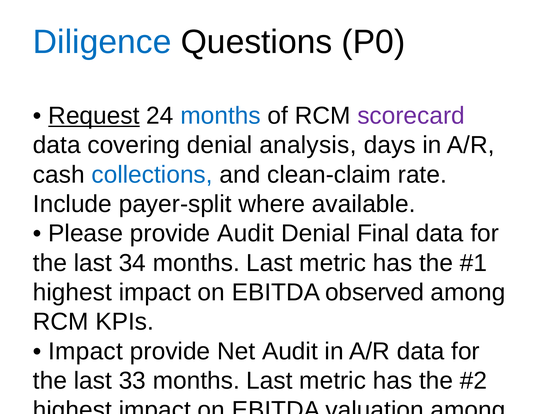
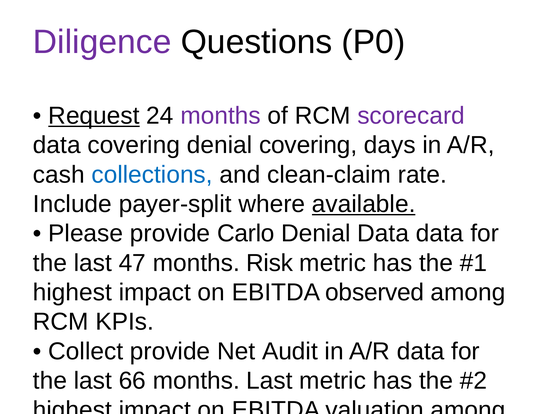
Diligence colour: blue -> purple
months at (221, 116) colour: blue -> purple
denial analysis: analysis -> covering
available underline: none -> present
provide Audit: Audit -> Carlo
Denial Final: Final -> Data
34: 34 -> 47
Last at (269, 263): Last -> Risk
Impact at (86, 351): Impact -> Collect
33: 33 -> 66
